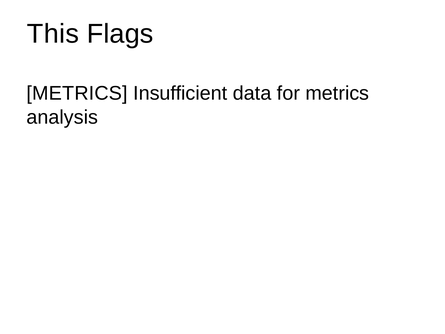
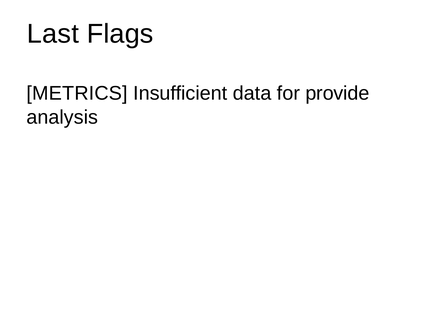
This: This -> Last
for metrics: metrics -> provide
